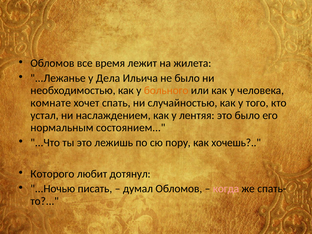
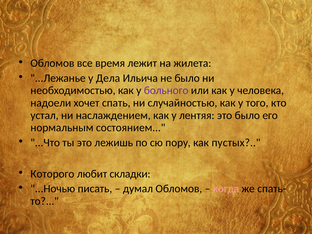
больного colour: orange -> purple
комнате: комнате -> надоели
хочешь: хочешь -> пустых
дотянул: дотянул -> складки
